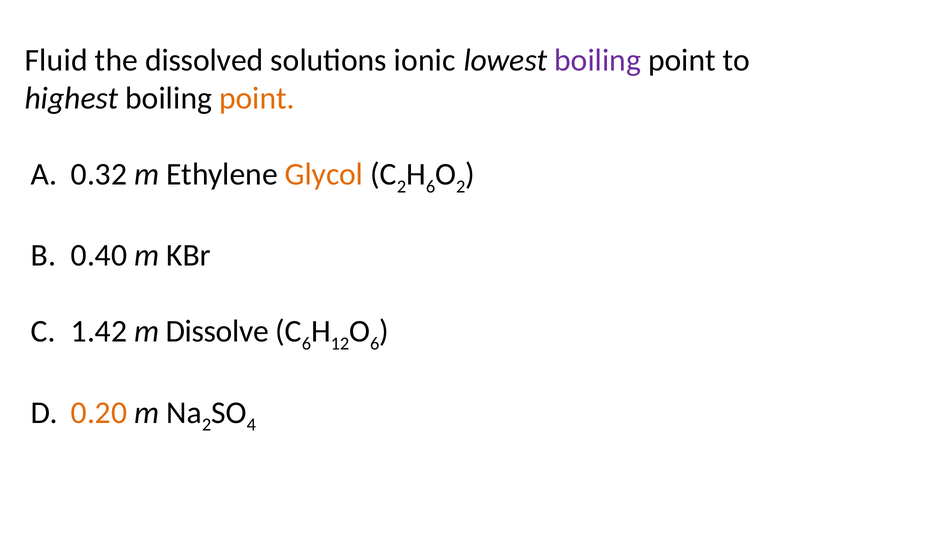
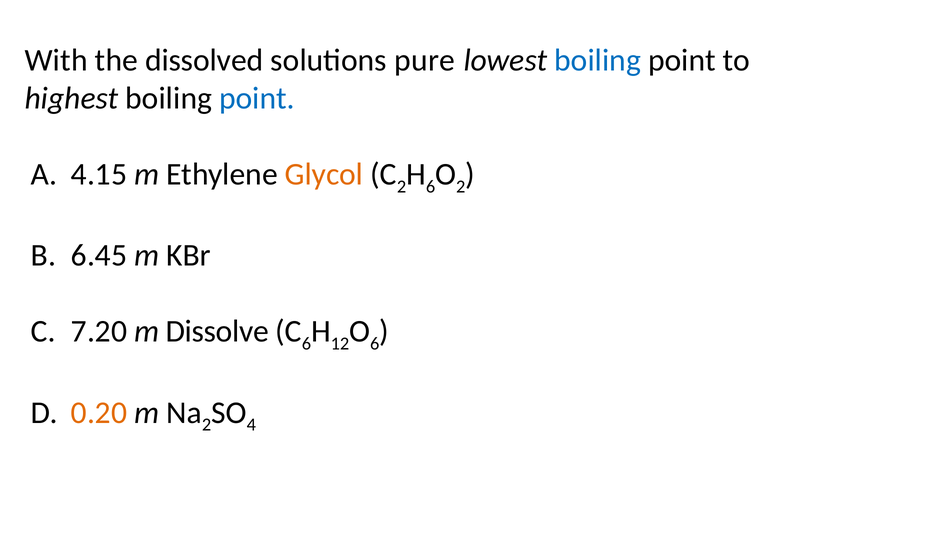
Fluid: Fluid -> With
ionic: ionic -> pure
boiling at (598, 60) colour: purple -> blue
point at (257, 98) colour: orange -> blue
0.32: 0.32 -> 4.15
0.40: 0.40 -> 6.45
1.42: 1.42 -> 7.20
